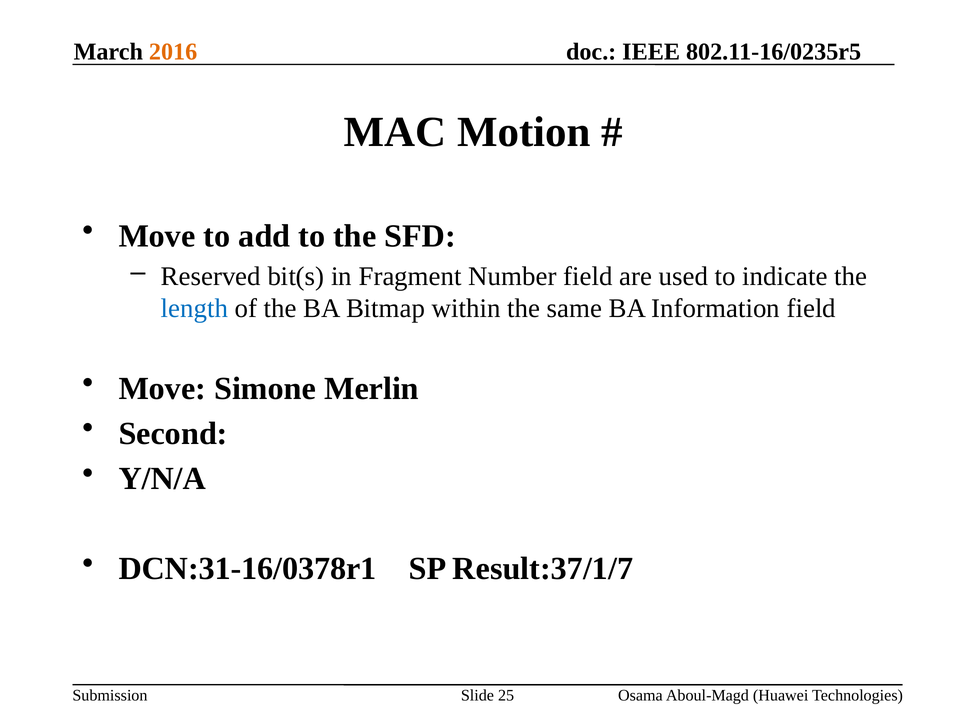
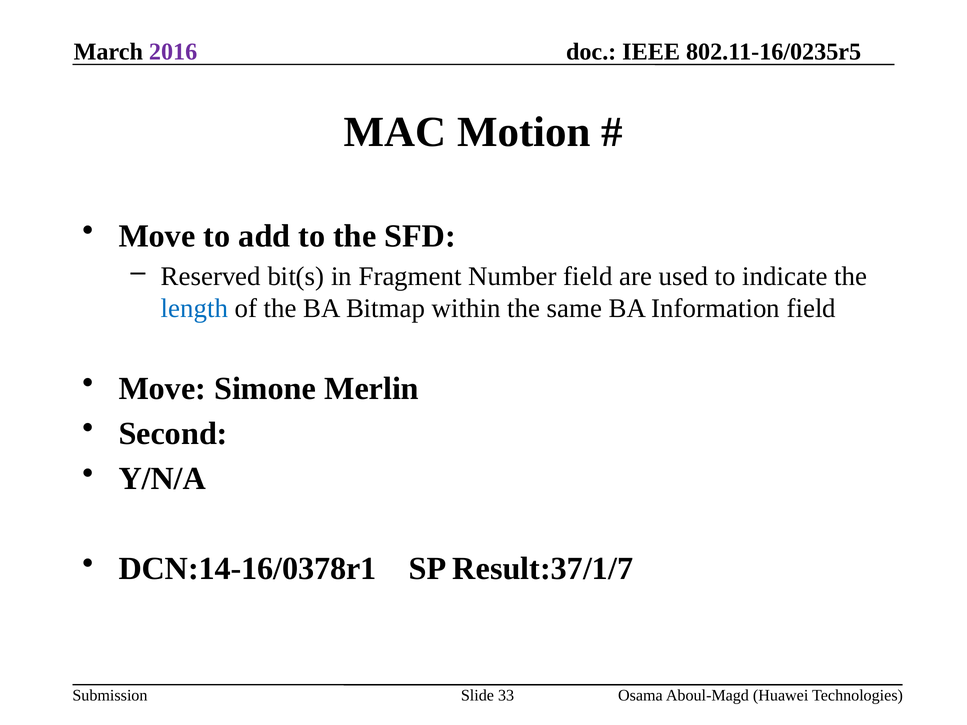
2016 colour: orange -> purple
DCN:31-16/0378r1: DCN:31-16/0378r1 -> DCN:14-16/0378r1
25: 25 -> 33
